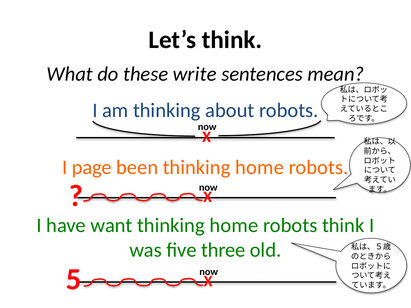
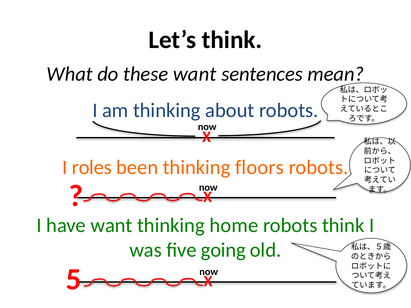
these write: write -> want
page: page -> roles
been thinking home: home -> floors
three: three -> going
